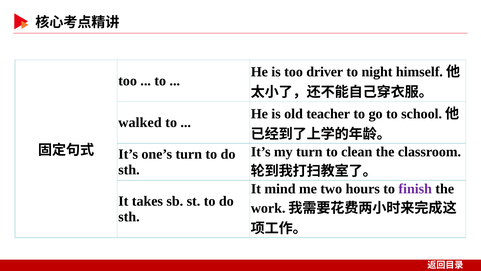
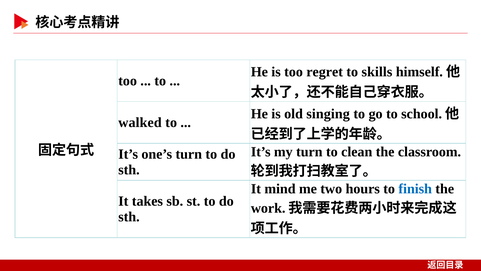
driver: driver -> regret
night: night -> skills
teacher: teacher -> singing
finish colour: purple -> blue
